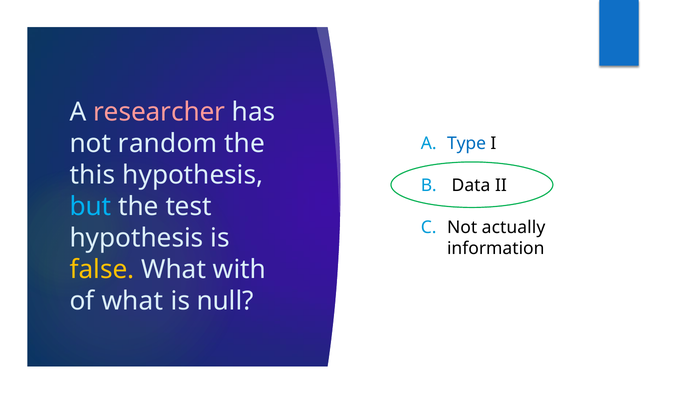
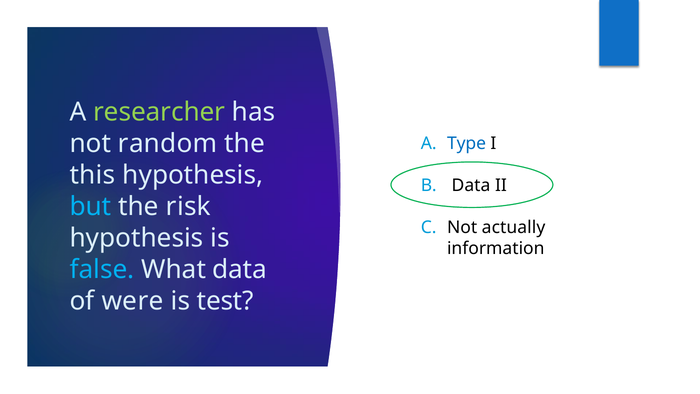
researcher colour: pink -> light green
test: test -> risk
false colour: yellow -> light blue
What with: with -> data
of what: what -> were
null: null -> test
